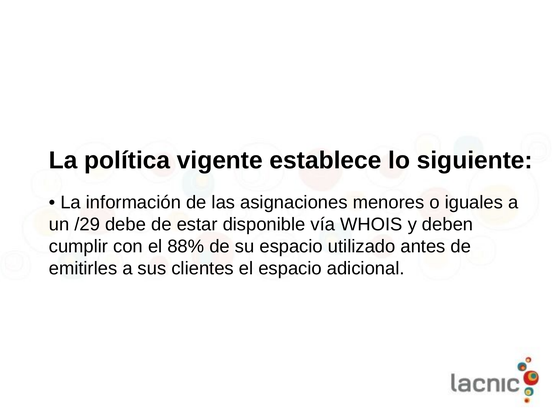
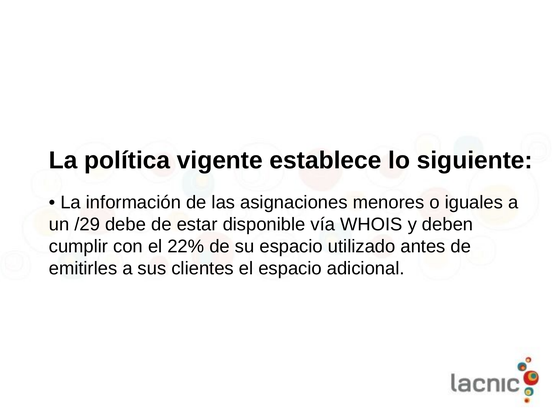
88%: 88% -> 22%
